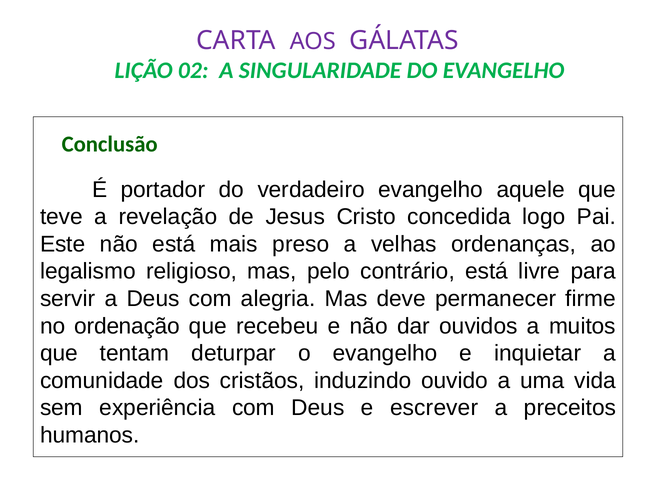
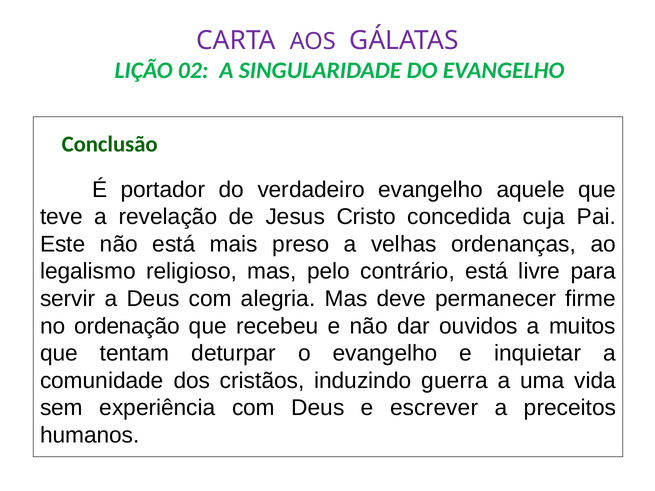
logo: logo -> cuja
ouvido: ouvido -> guerra
